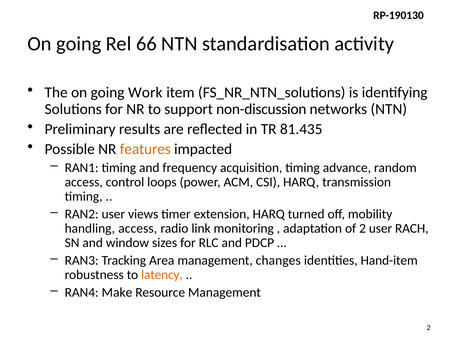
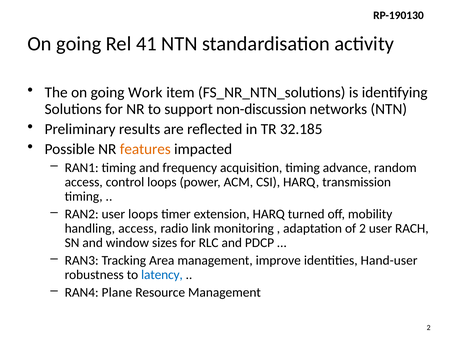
66: 66 -> 41
81.435: 81.435 -> 32.185
user views: views -> loops
changes: changes -> improve
Hand-item: Hand-item -> Hand-user
latency colour: orange -> blue
Make: Make -> Plane
